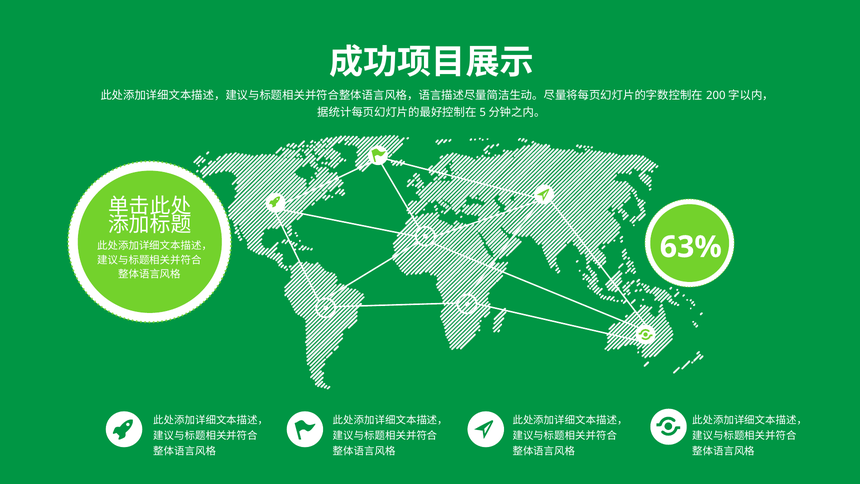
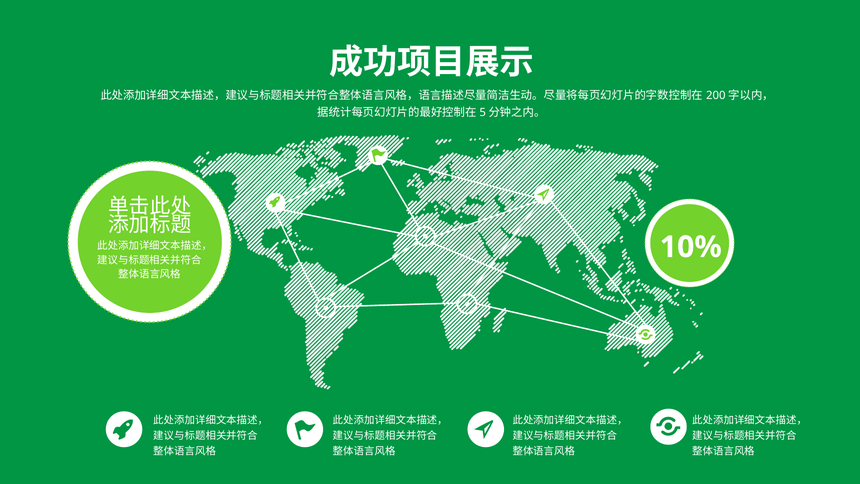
63%: 63% -> 10%
